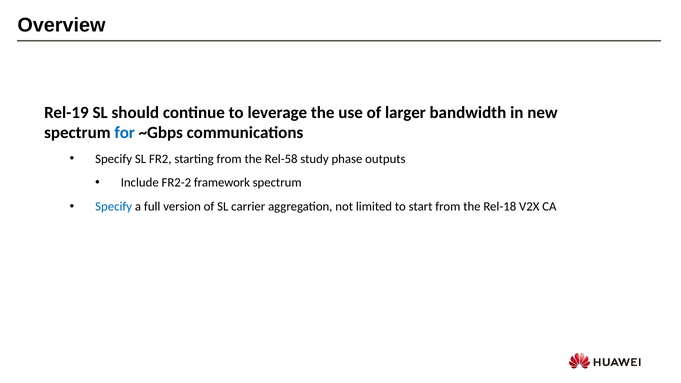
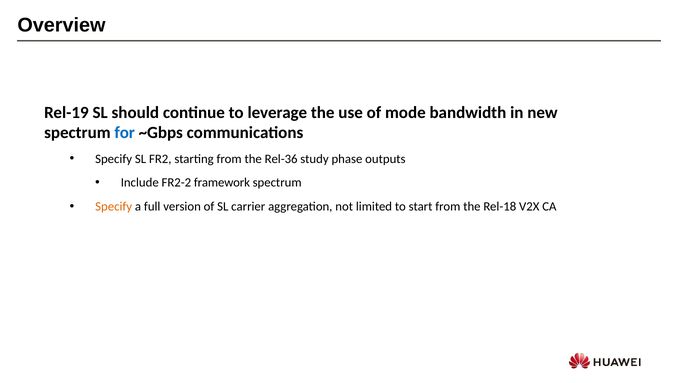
larger: larger -> mode
Rel-58: Rel-58 -> Rel-36
Specify at (114, 207) colour: blue -> orange
